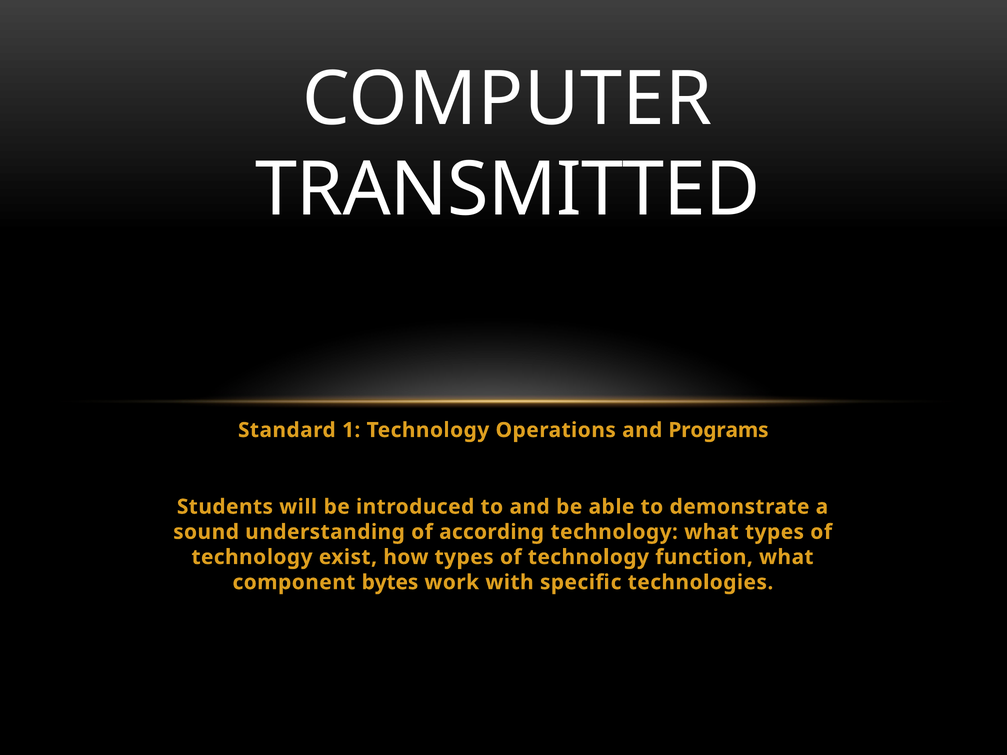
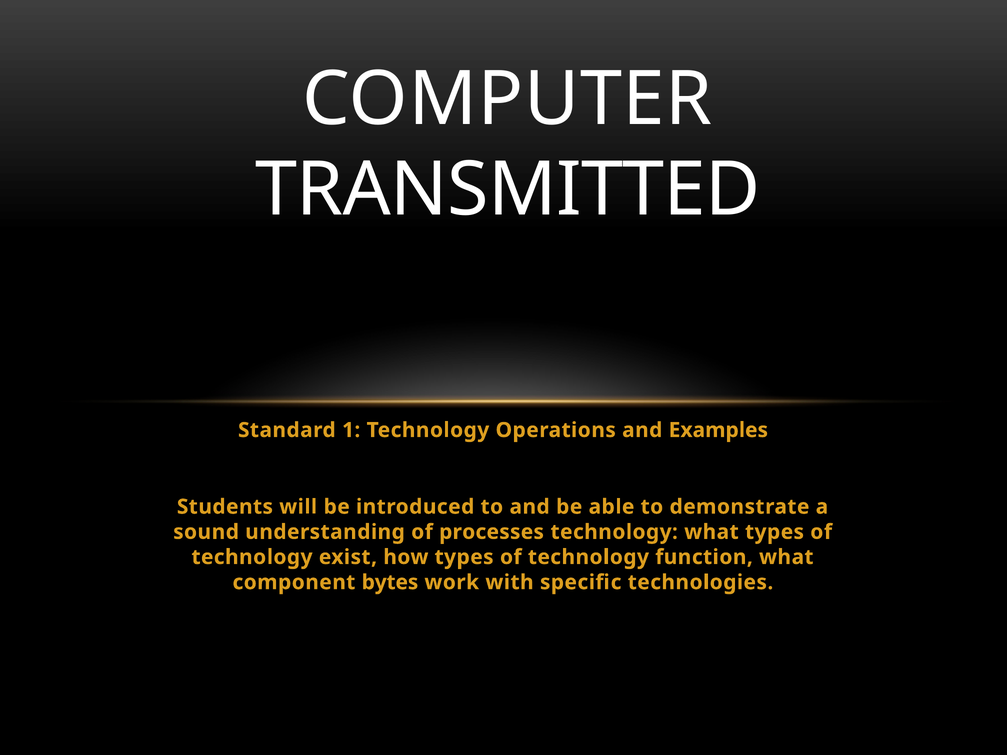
Programs: Programs -> Examples
according: according -> processes
